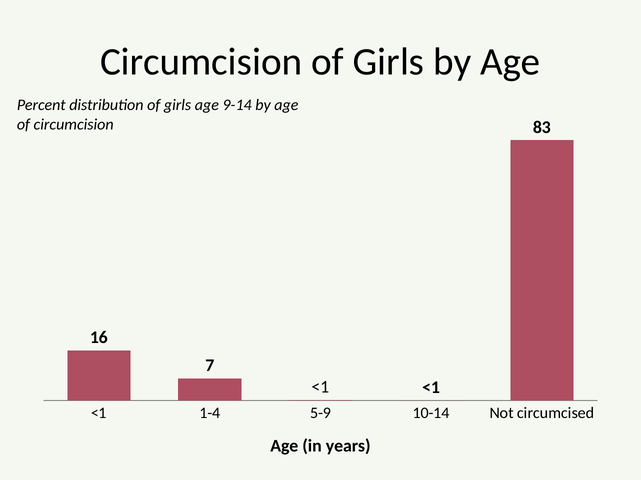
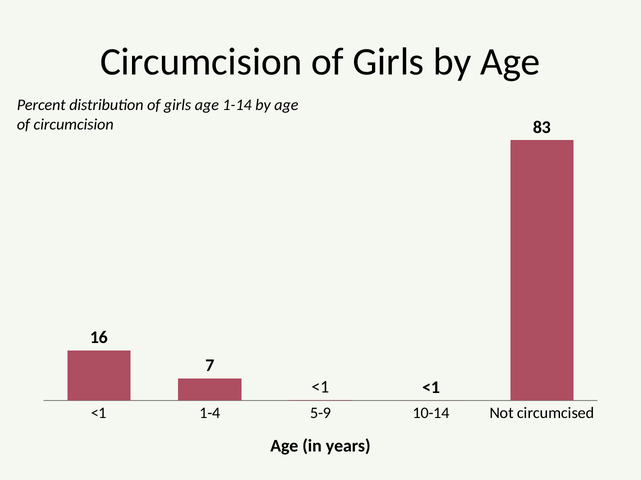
9-14: 9-14 -> 1-14
